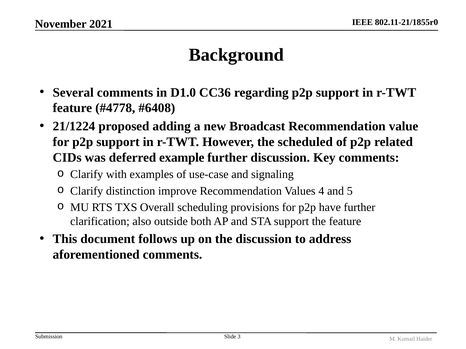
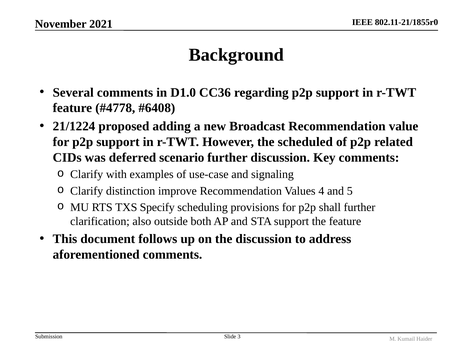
example: example -> scenario
Overall: Overall -> Specify
have: have -> shall
